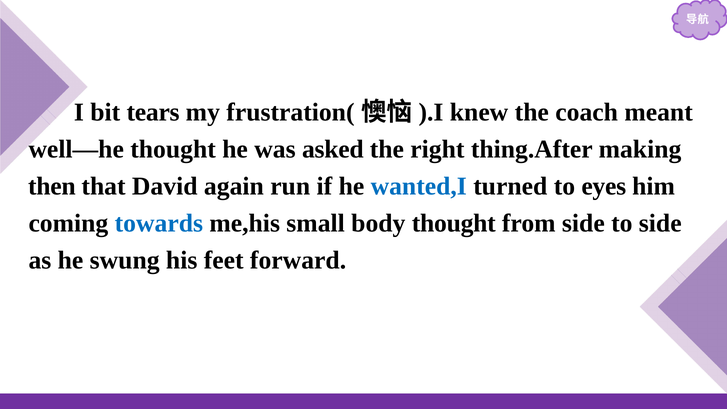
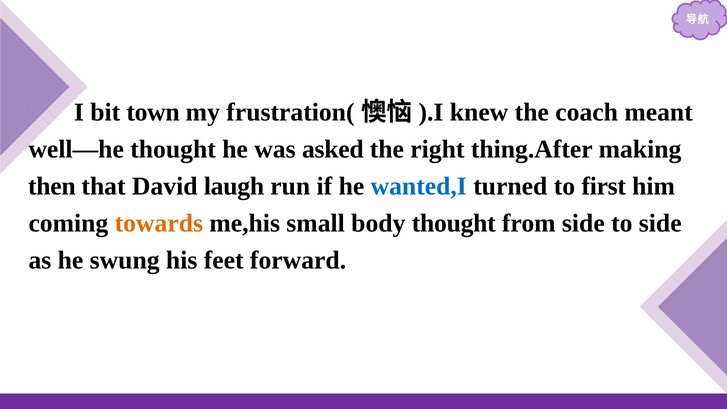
tears: tears -> town
again: again -> laugh
eyes: eyes -> first
towards colour: blue -> orange
